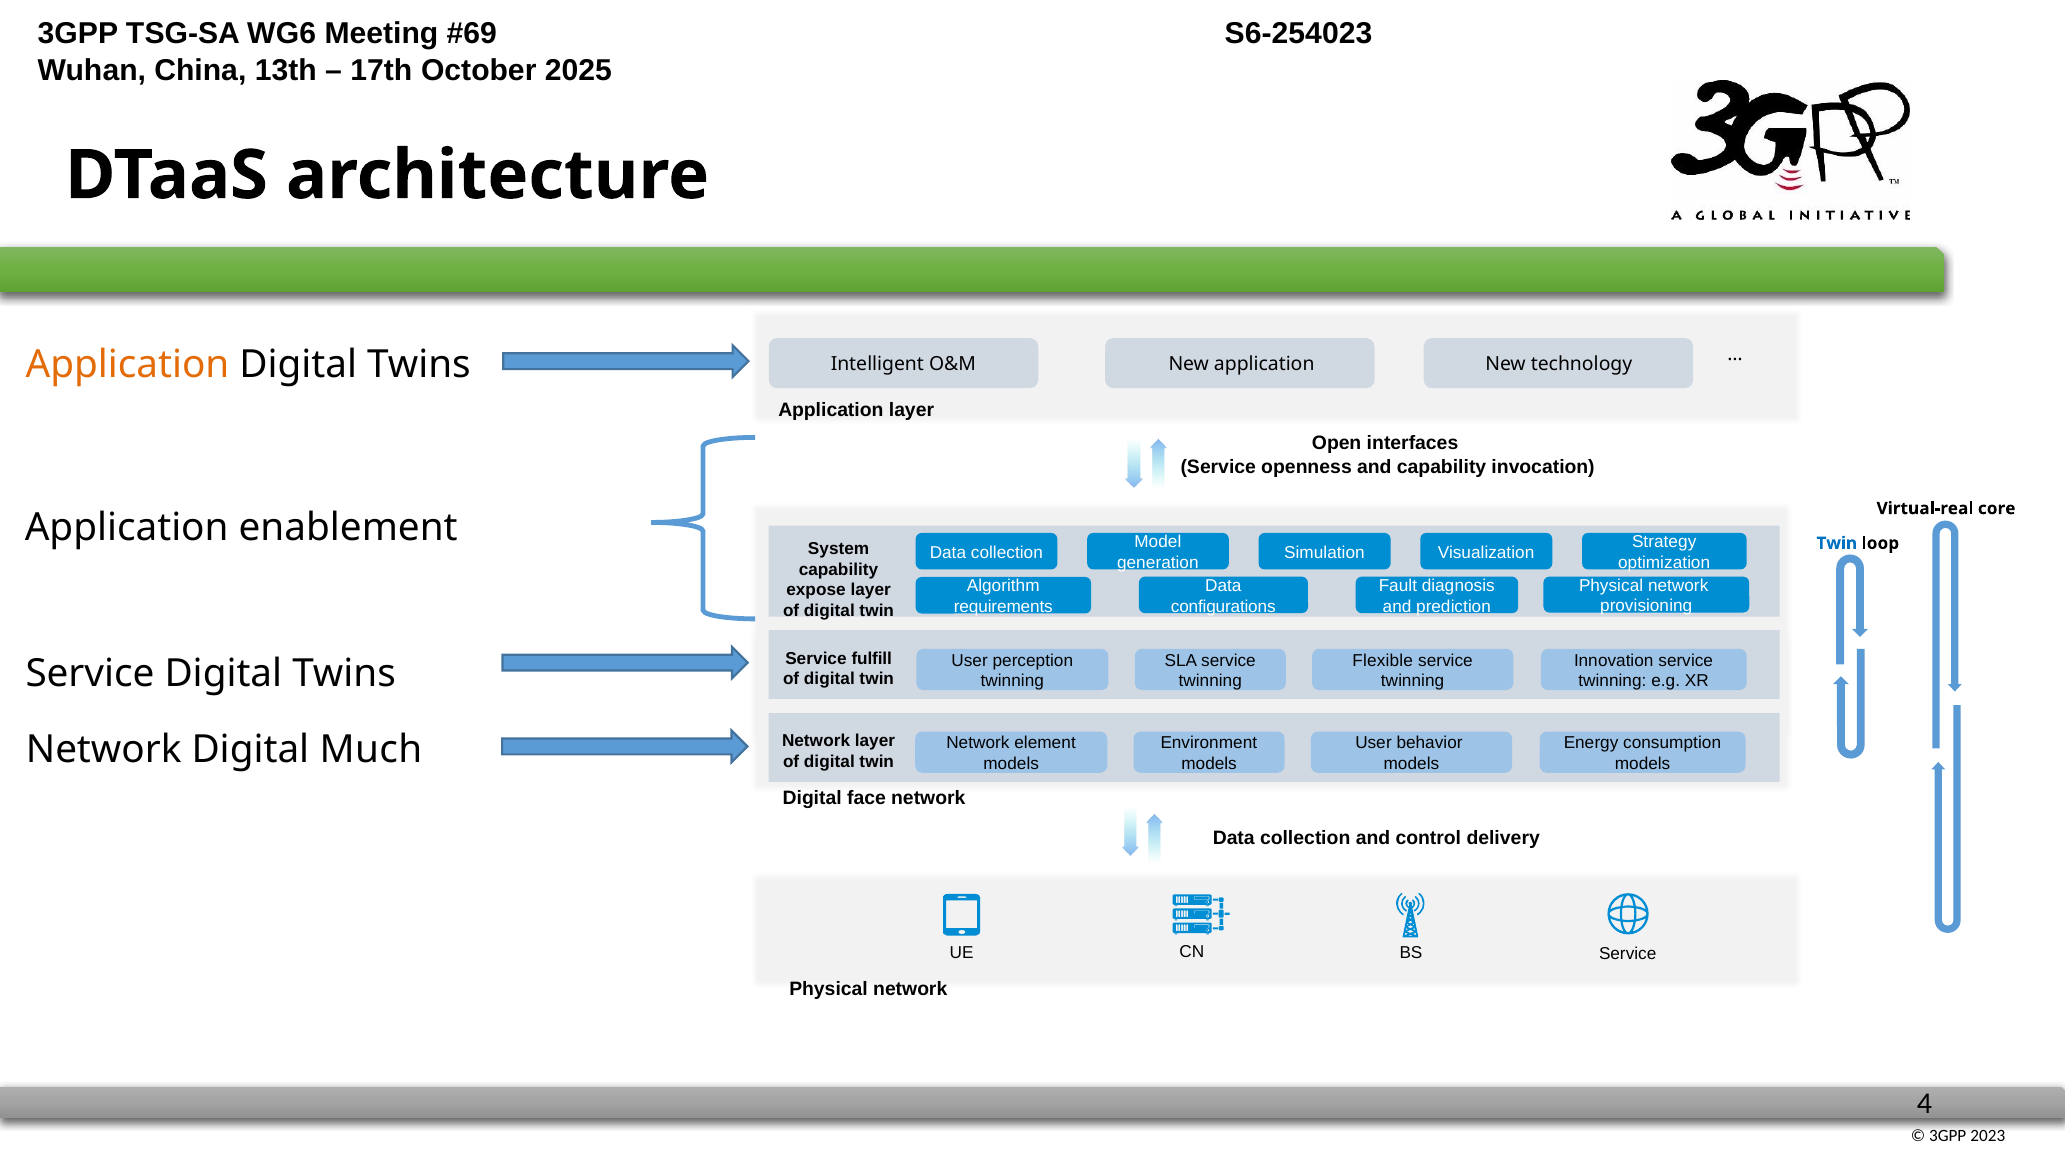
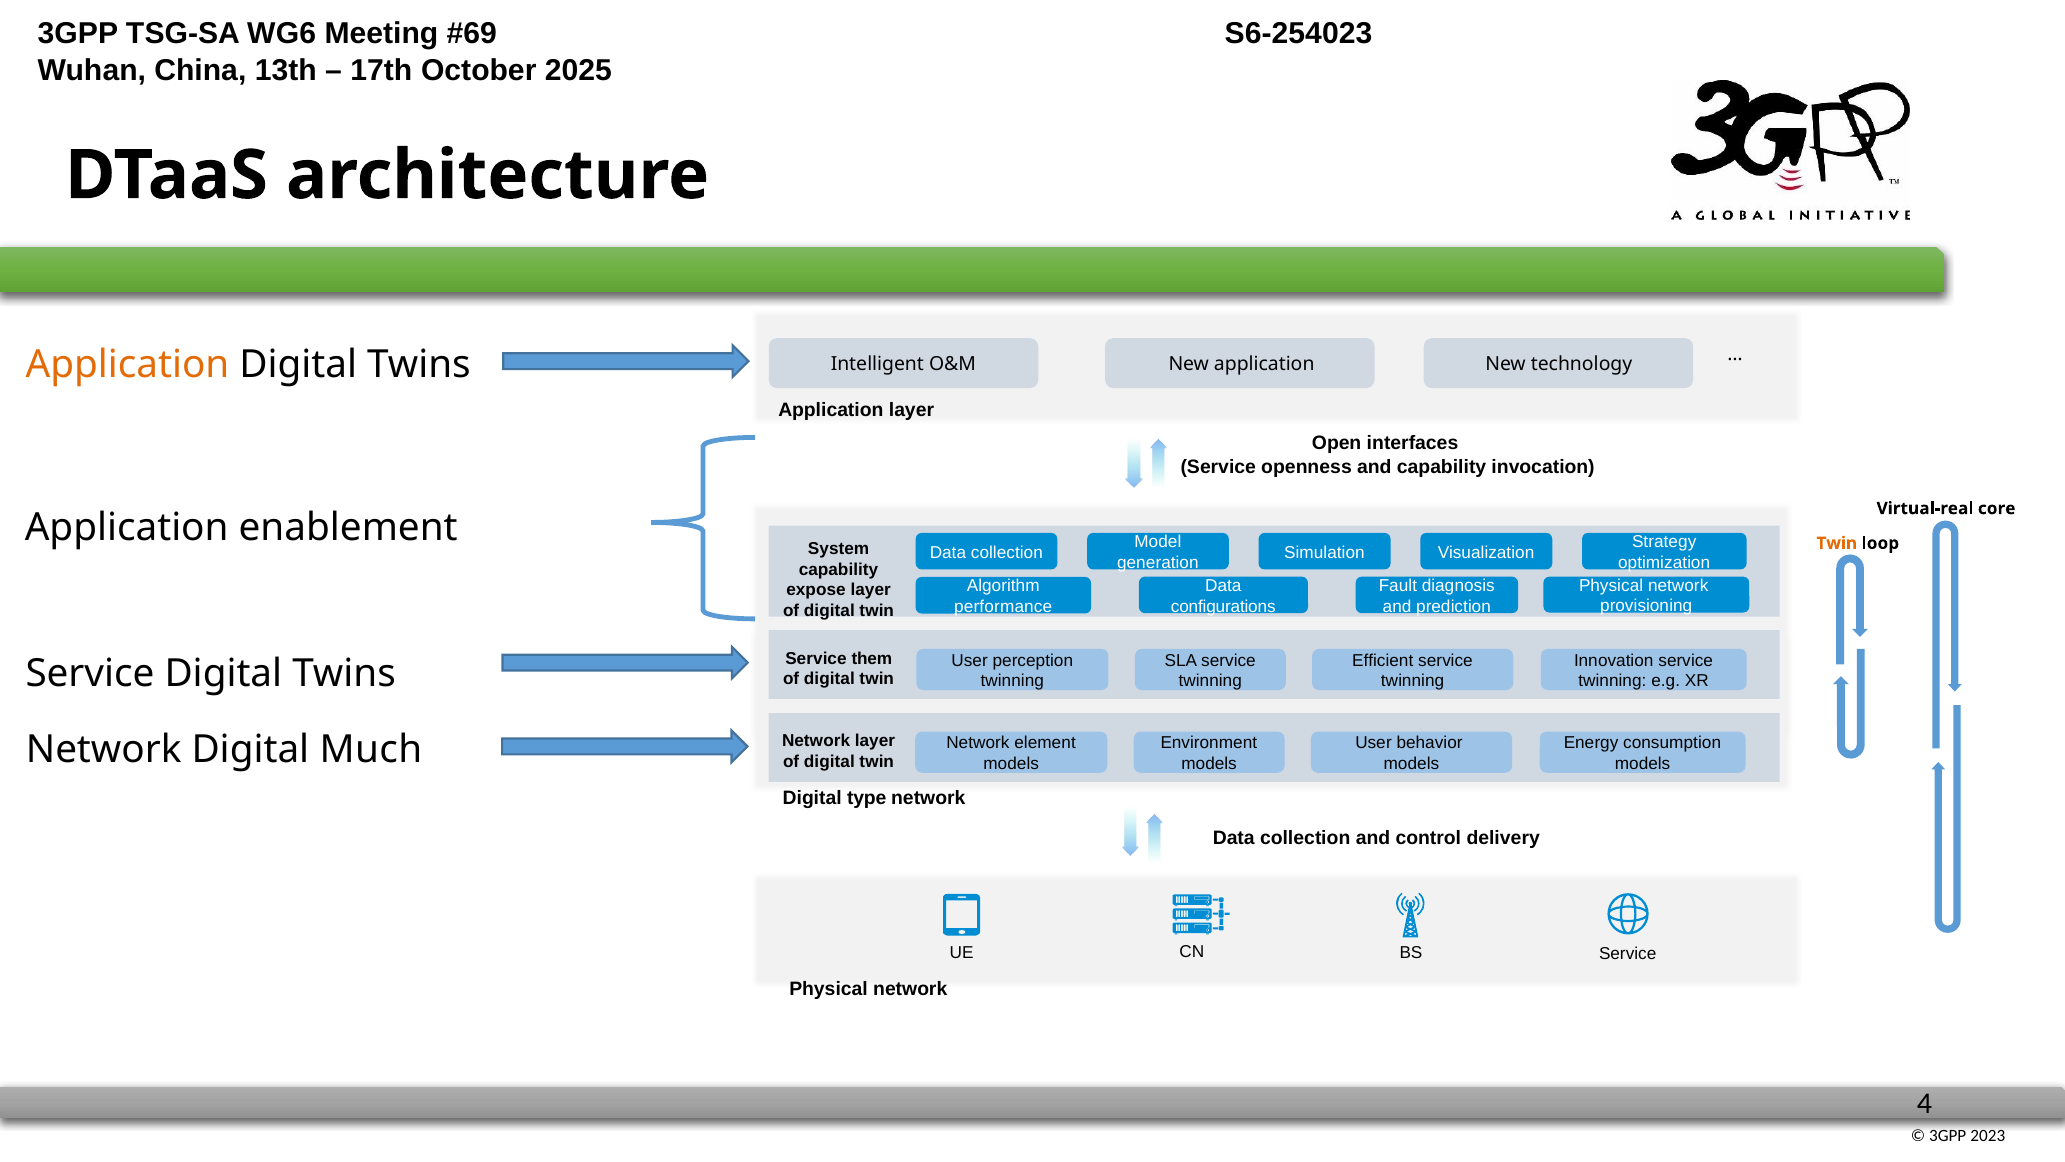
Twin at (1837, 543) colour: blue -> orange
requirements: requirements -> performance
fulfill: fulfill -> them
Flexible: Flexible -> Efficient
face: face -> type
